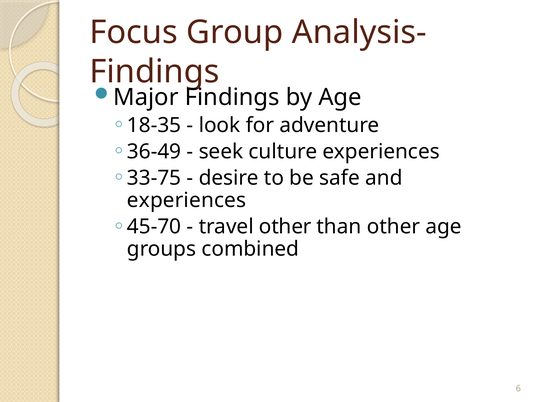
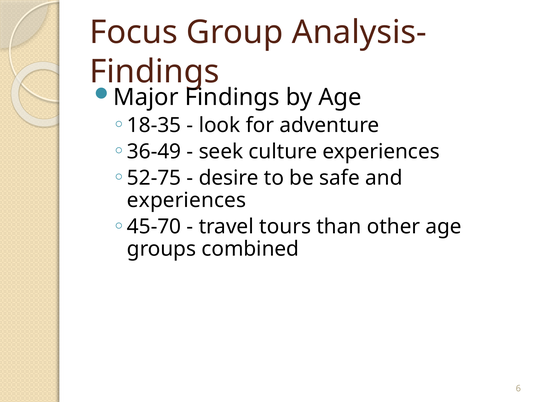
33-75: 33-75 -> 52-75
travel other: other -> tours
